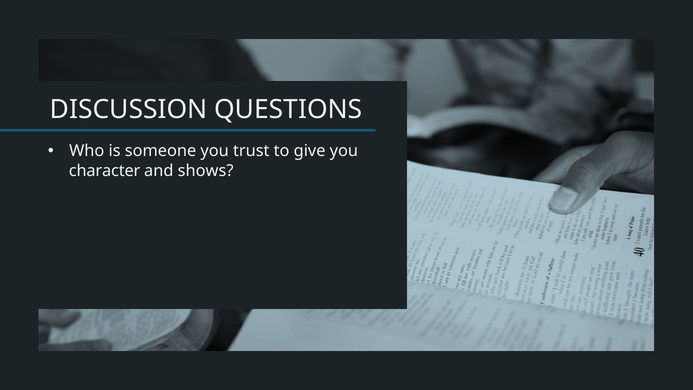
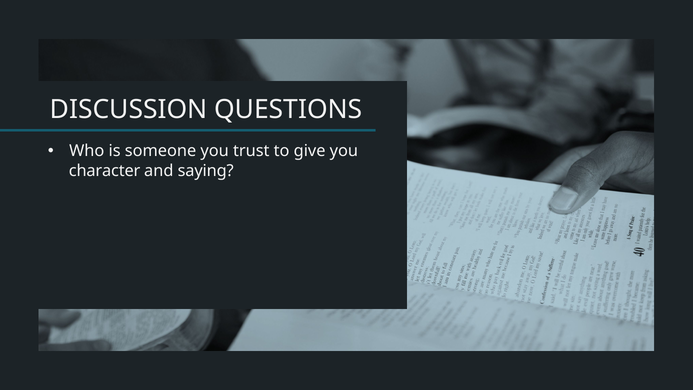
shows: shows -> saying
